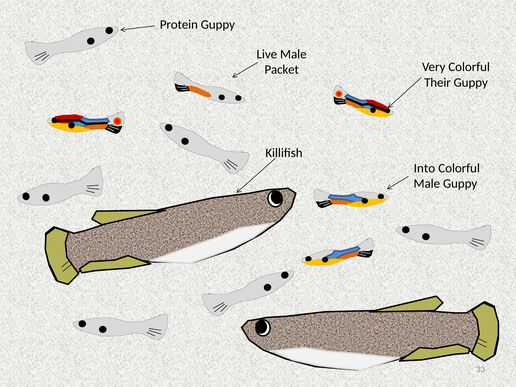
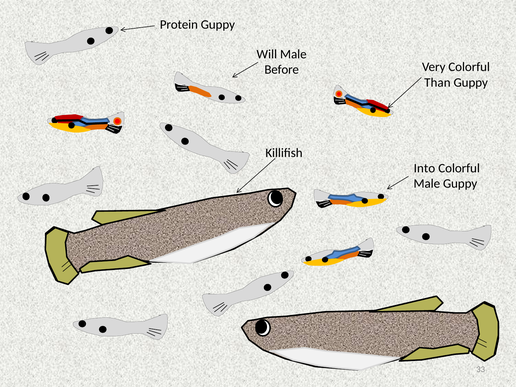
Live: Live -> Will
Packet: Packet -> Before
Their: Their -> Than
